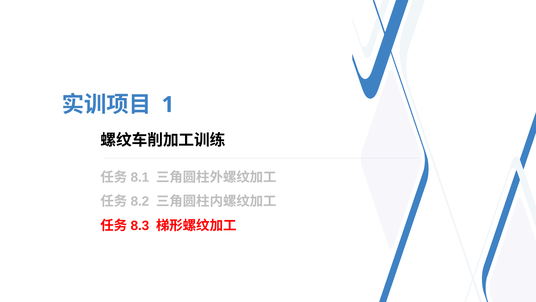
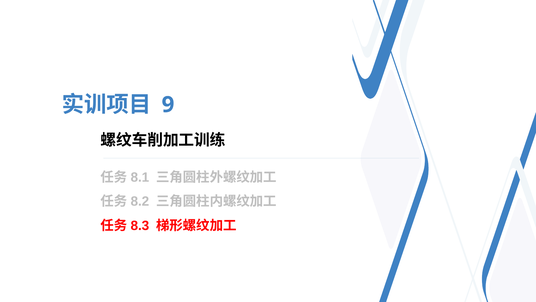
1: 1 -> 9
